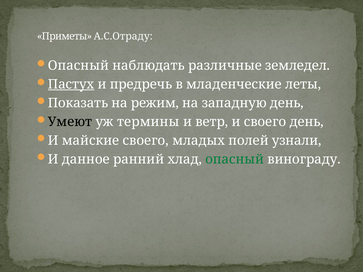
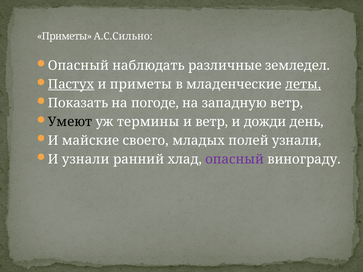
А.С.Отраду: А.С.Отраду -> А.С.Сильно
и предречь: предречь -> приметы
леты underline: none -> present
режим: режим -> погоде
западную день: день -> ветр
и своего: своего -> дожди
И данное: данное -> узнали
опасный at (235, 159) colour: green -> purple
